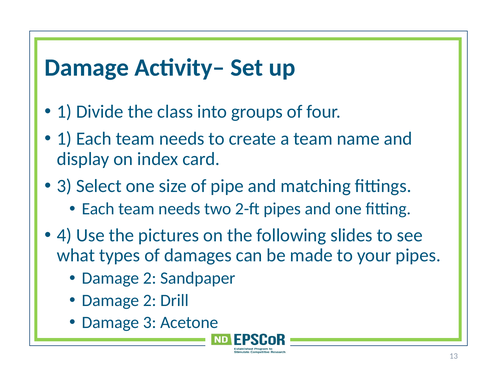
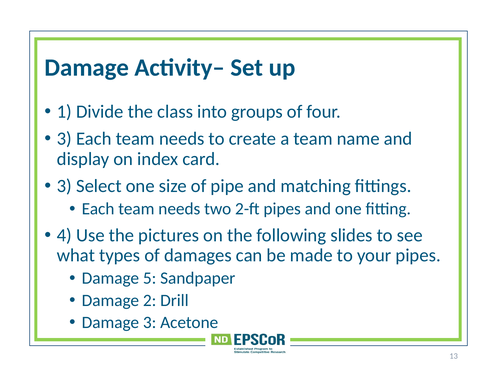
1 at (64, 139): 1 -> 3
2 at (150, 278): 2 -> 5
